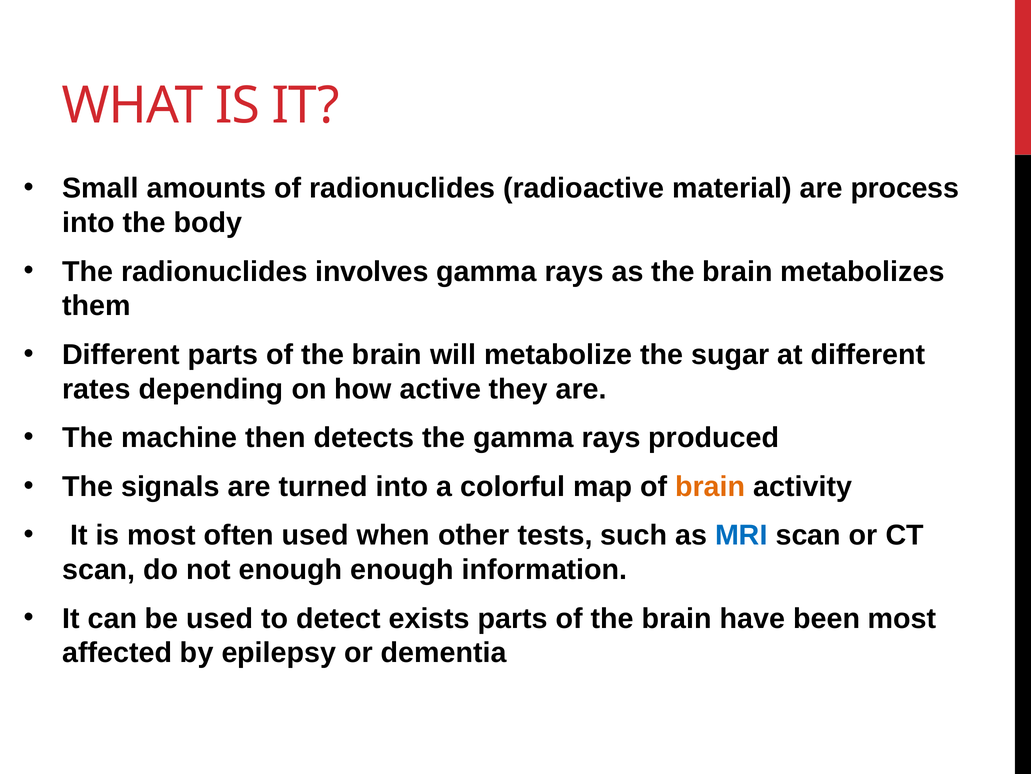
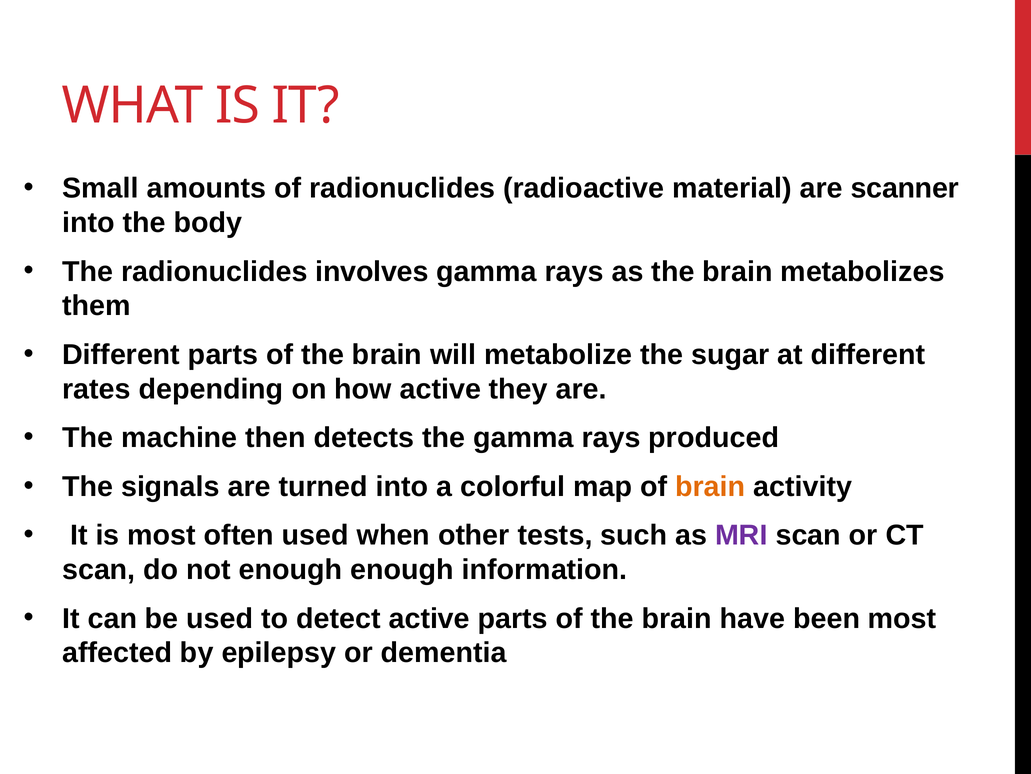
process: process -> scanner
MRI colour: blue -> purple
detect exists: exists -> active
